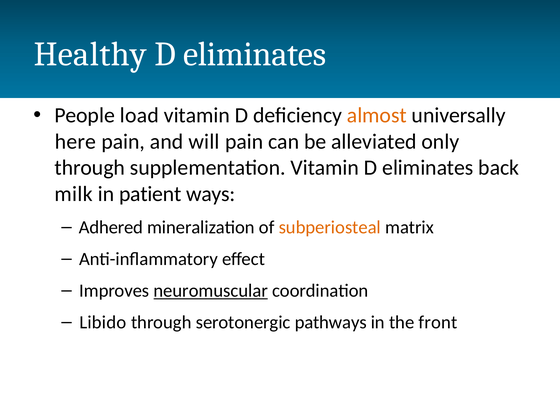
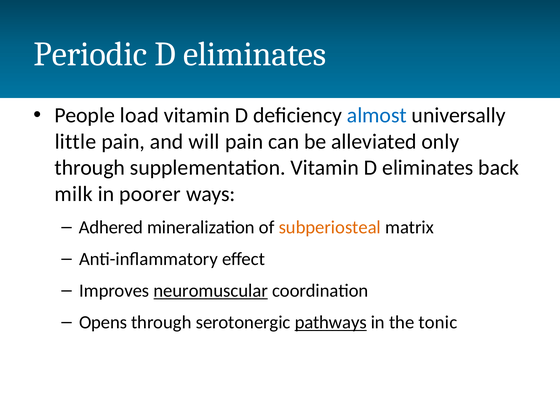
Healthy: Healthy -> Periodic
almost colour: orange -> blue
here: here -> little
patient: patient -> poorer
Libido: Libido -> Opens
pathways underline: none -> present
front: front -> tonic
